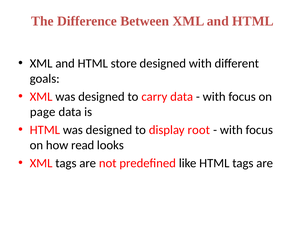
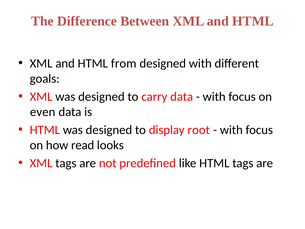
store: store -> from
page: page -> even
